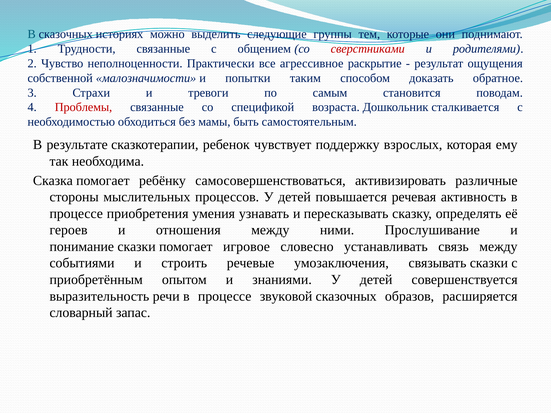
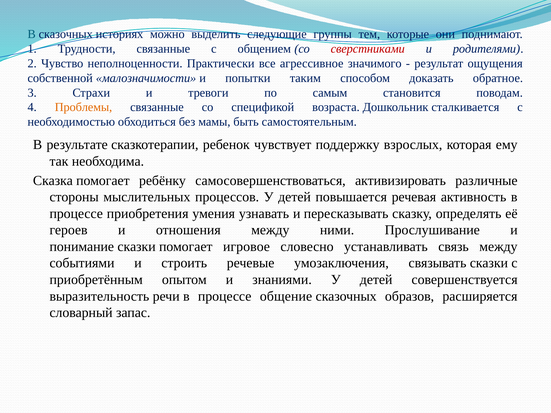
раскрытие: раскрытие -> значимого
Проблемы colour: red -> orange
звуковой: звуковой -> общение
